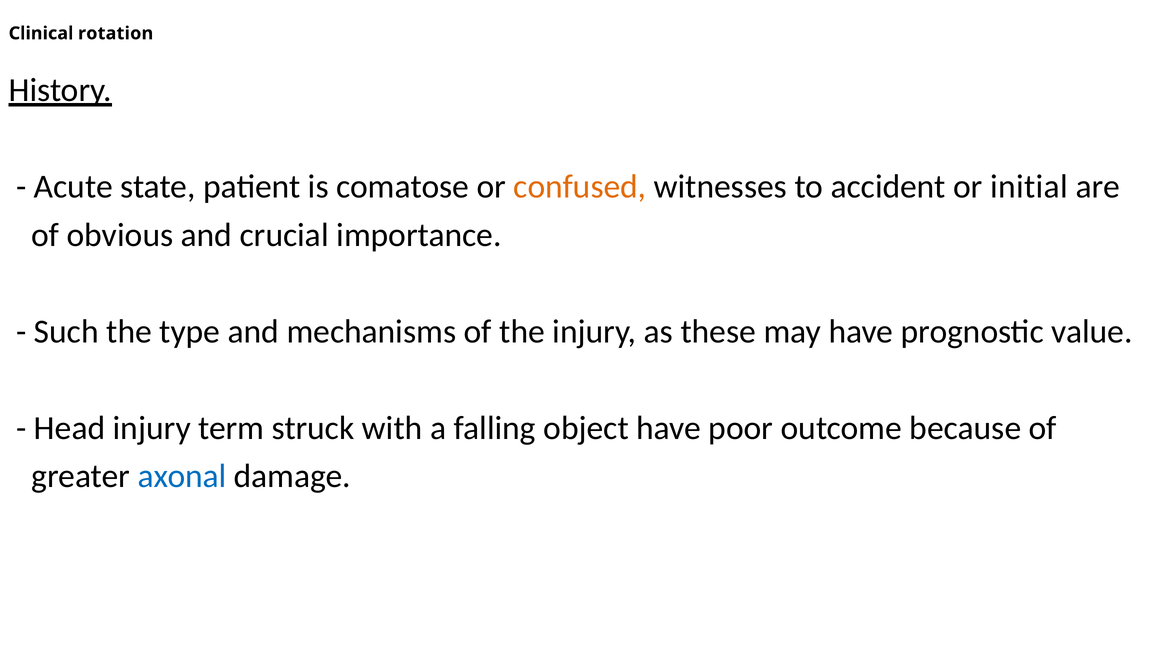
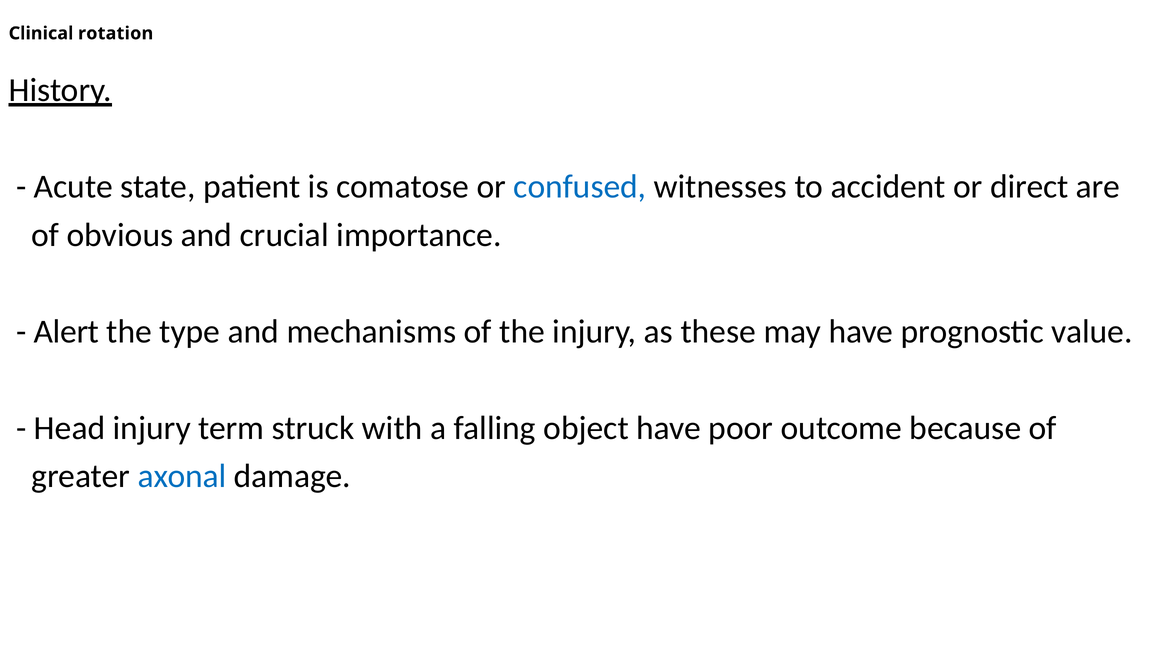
confused colour: orange -> blue
initial: initial -> direct
Such: Such -> Alert
